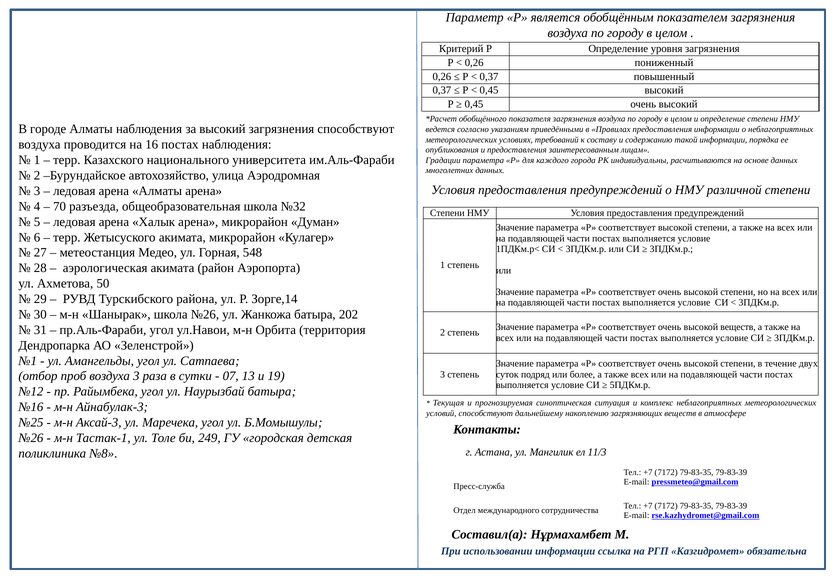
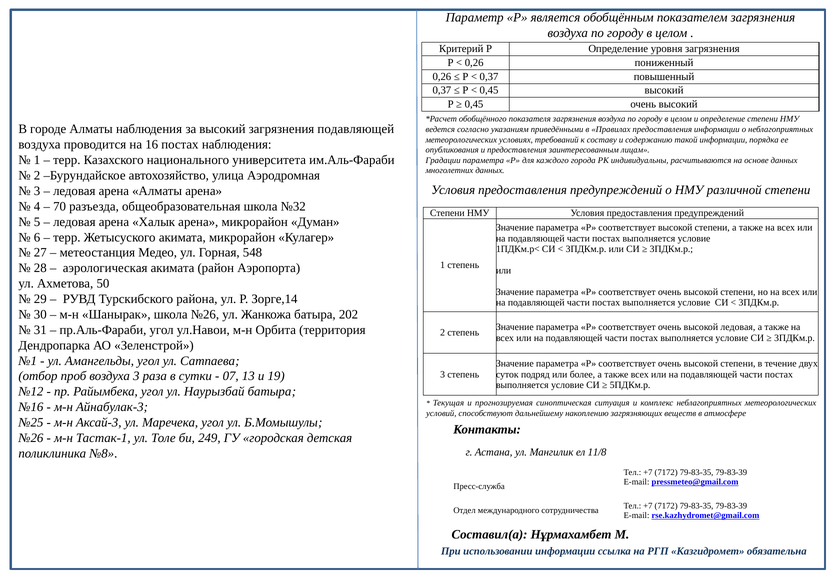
загрязнения способствуют: способствуют -> подавляющей
высокой веществ: веществ -> ледовая
11/3: 11/3 -> 11/8
